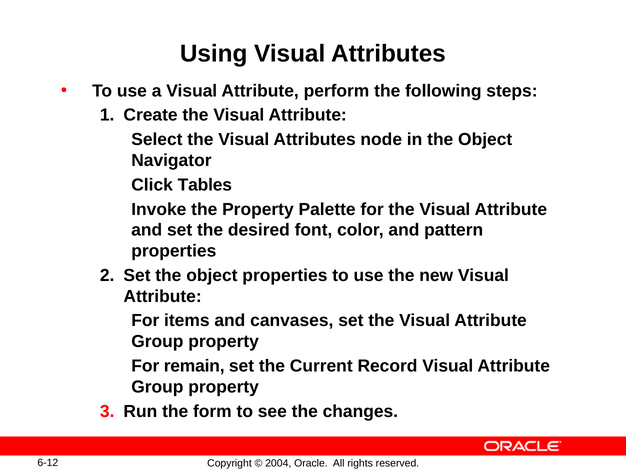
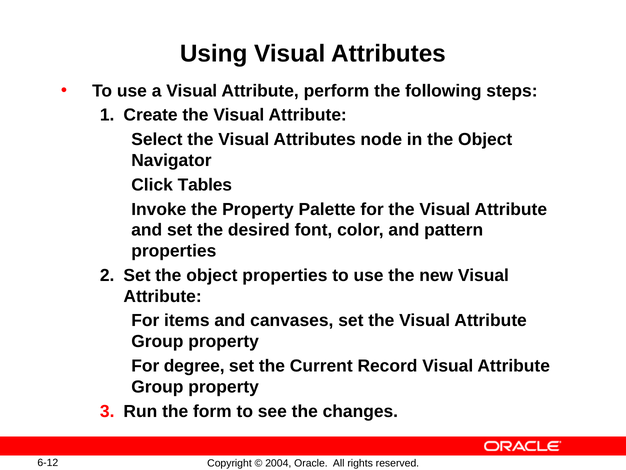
remain: remain -> degree
